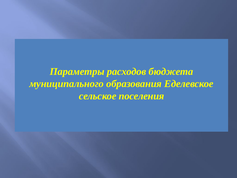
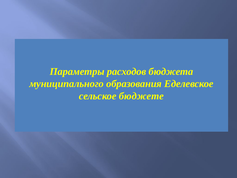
поселения: поселения -> бюджете
